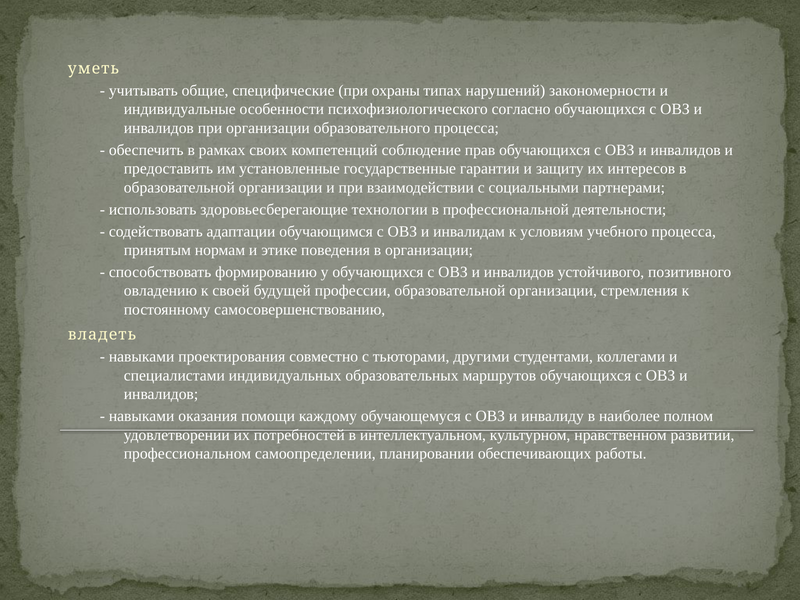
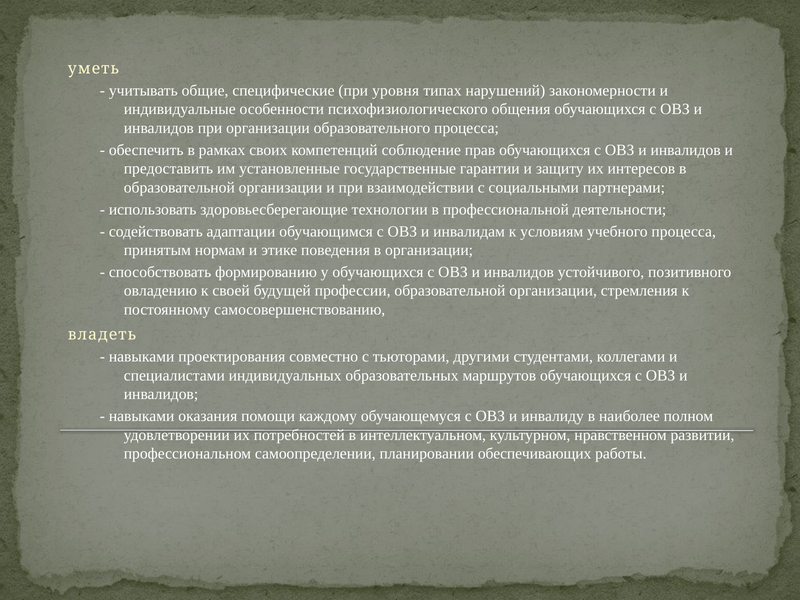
охраны: охраны -> уровня
согласно: согласно -> общения
